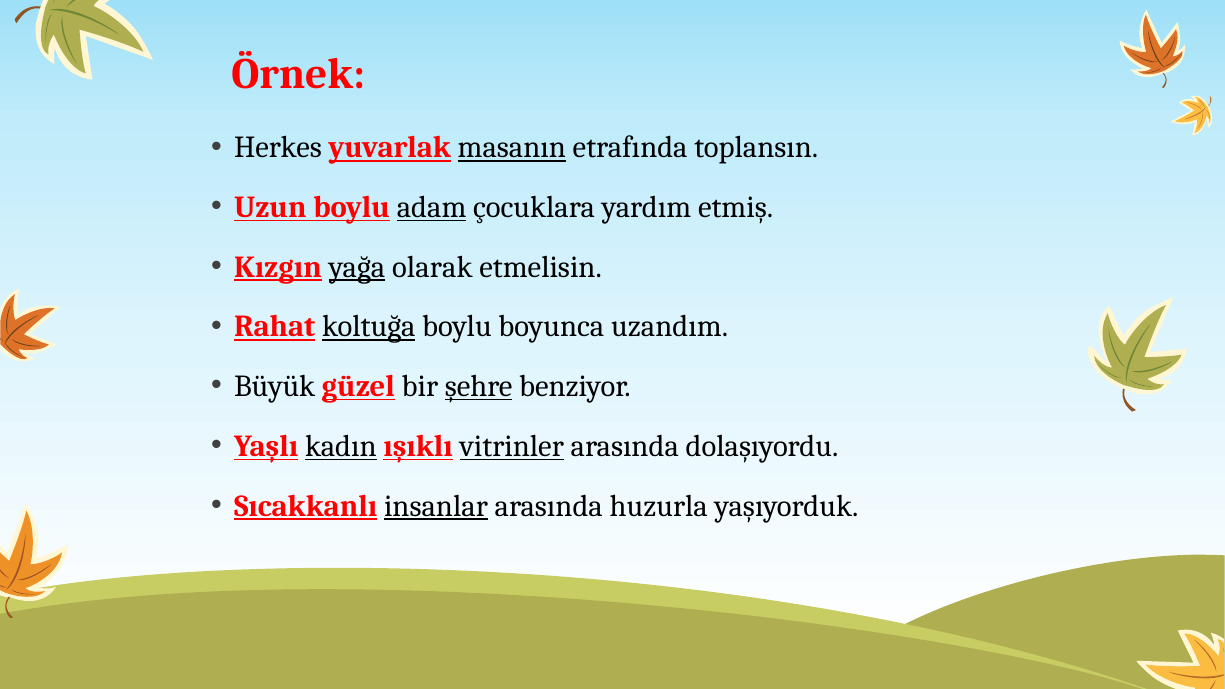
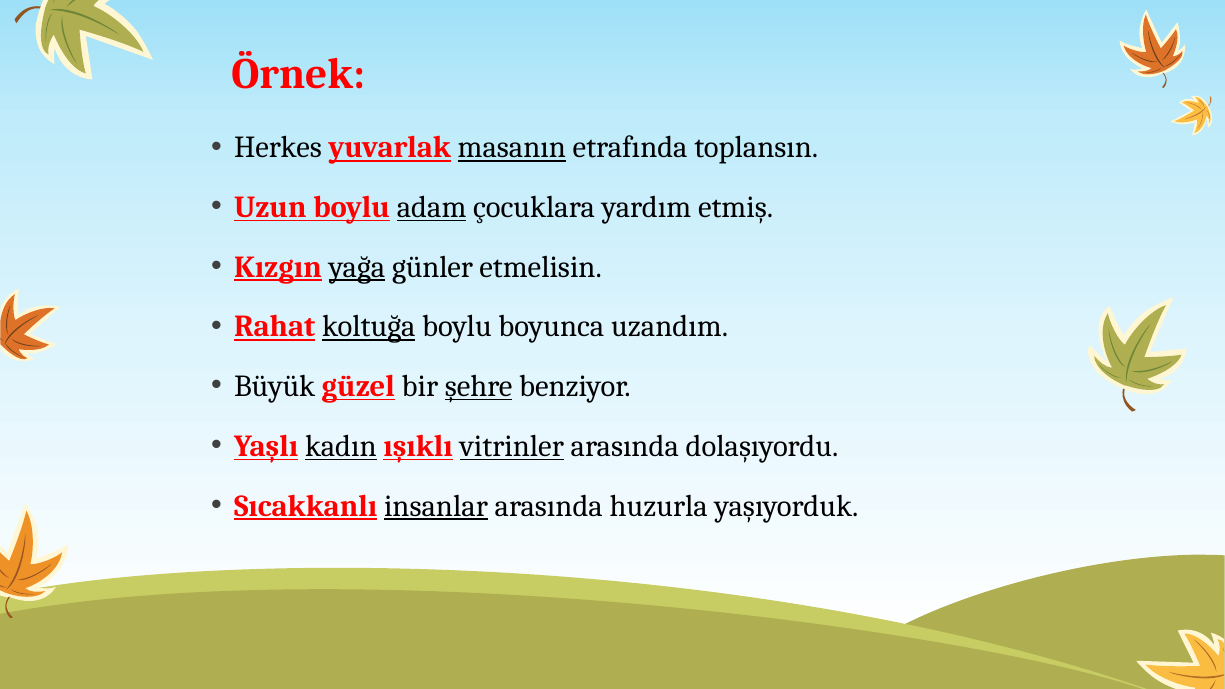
olarak: olarak -> günler
